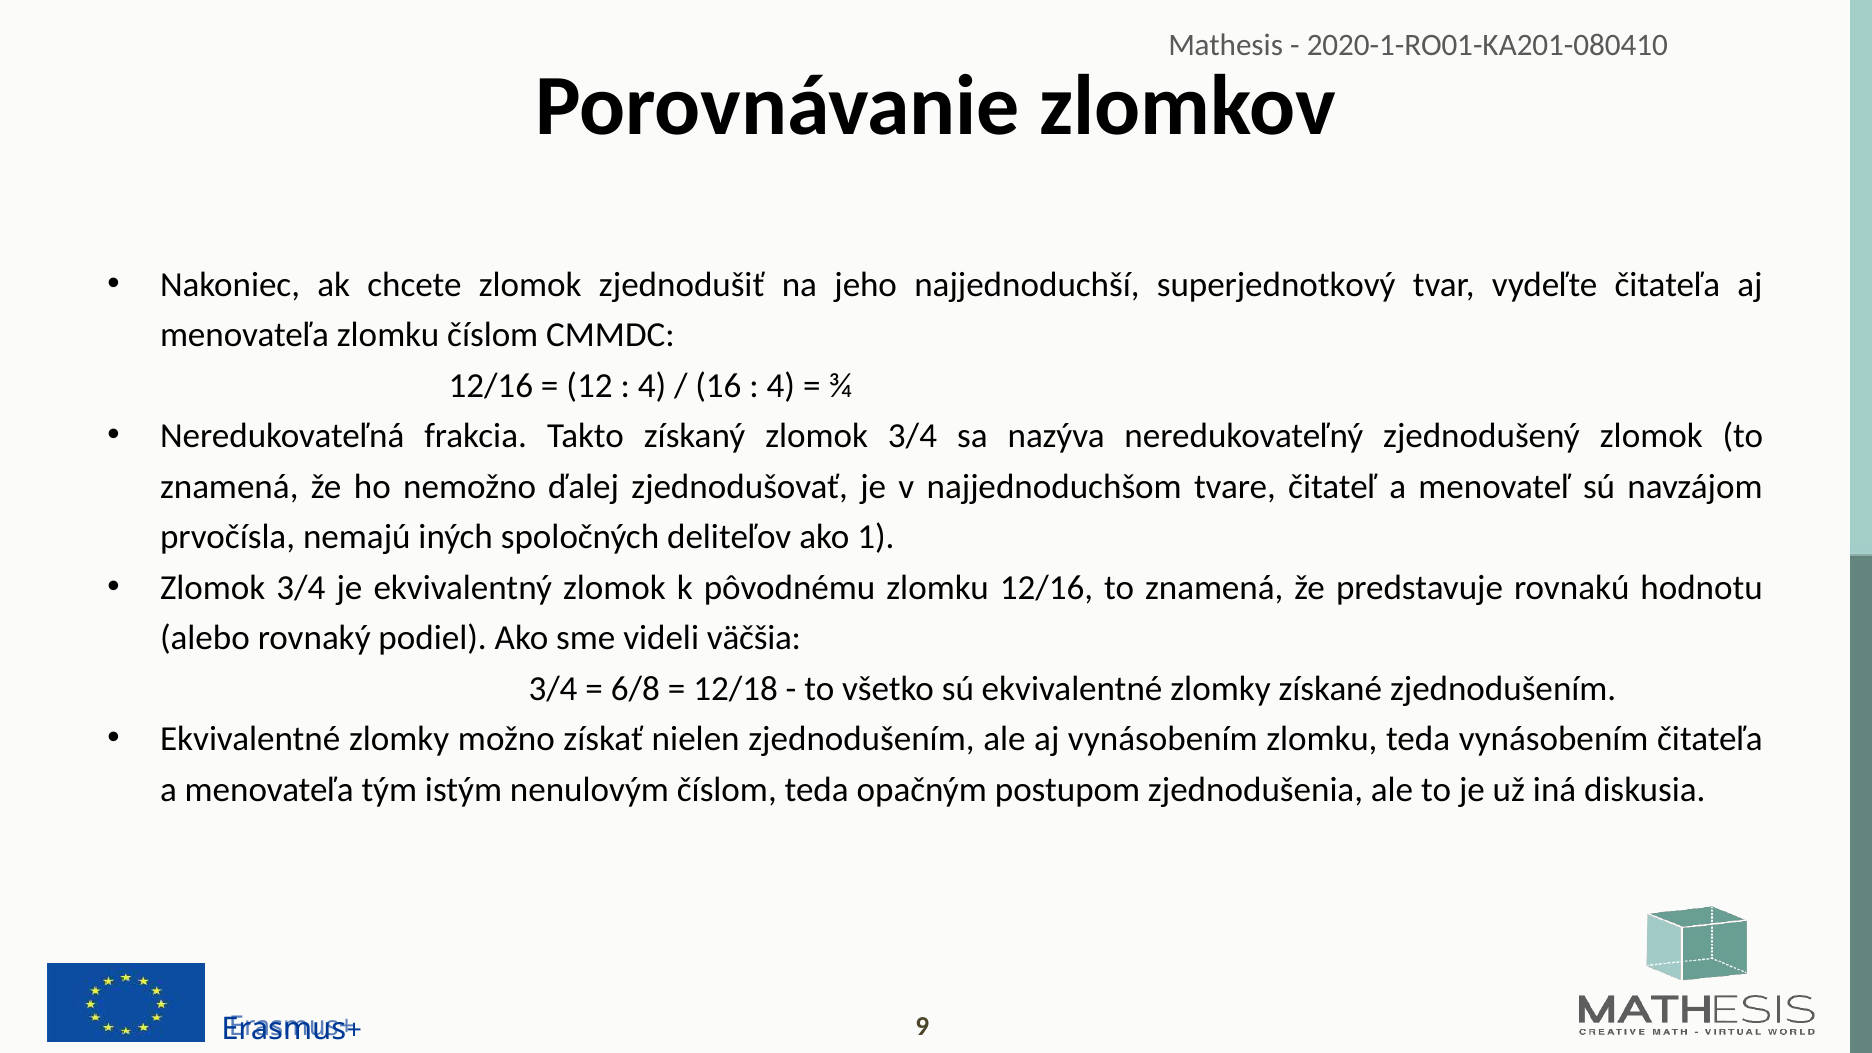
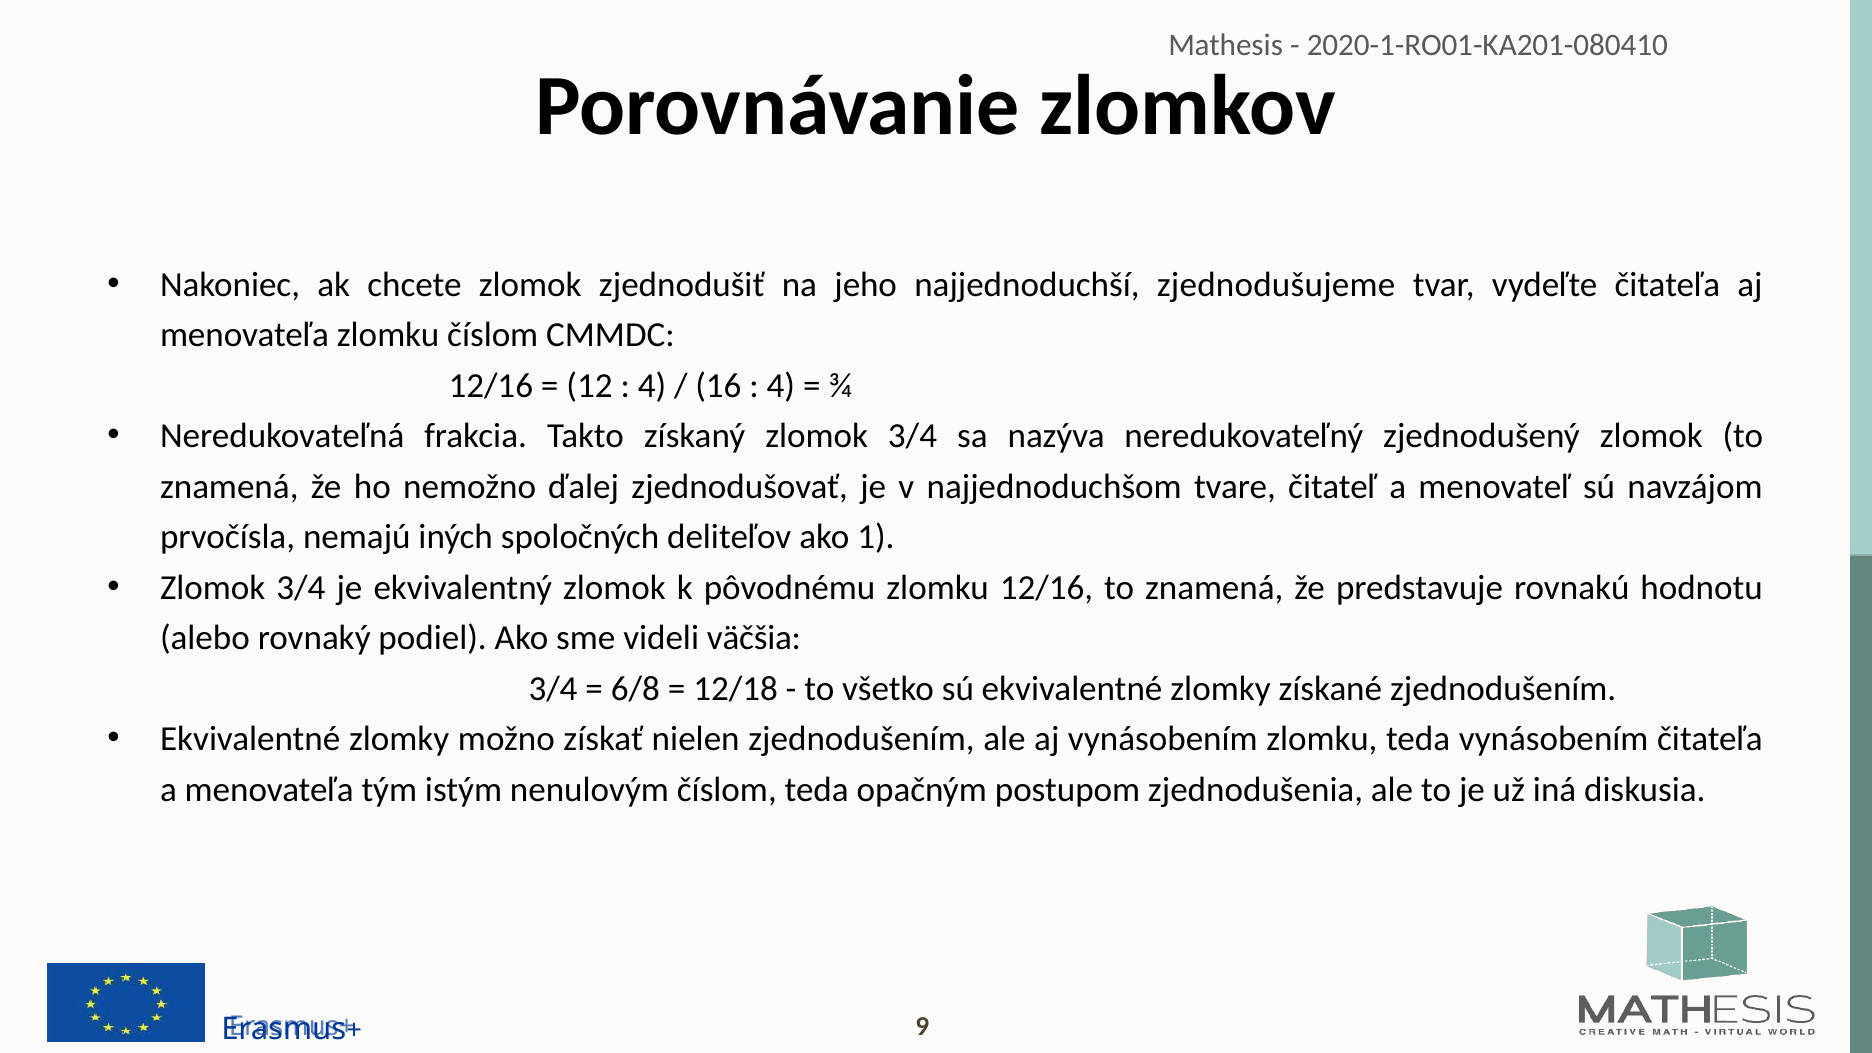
superjednotkový: superjednotkový -> zjednodušujeme
